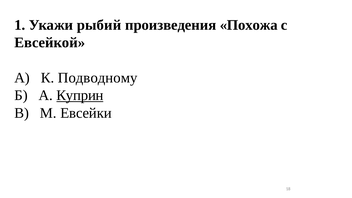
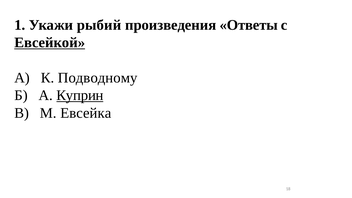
Похожа: Похожа -> Ответы
Евсейкой underline: none -> present
Евсейки: Евсейки -> Евсейка
